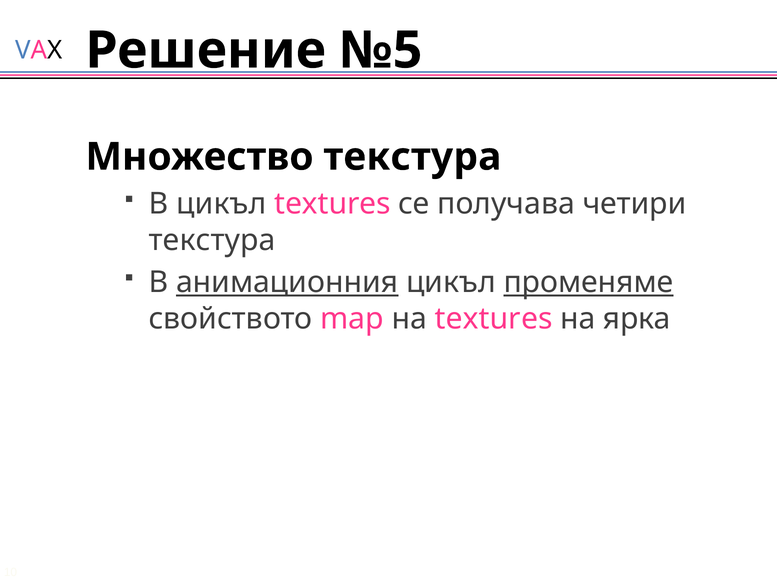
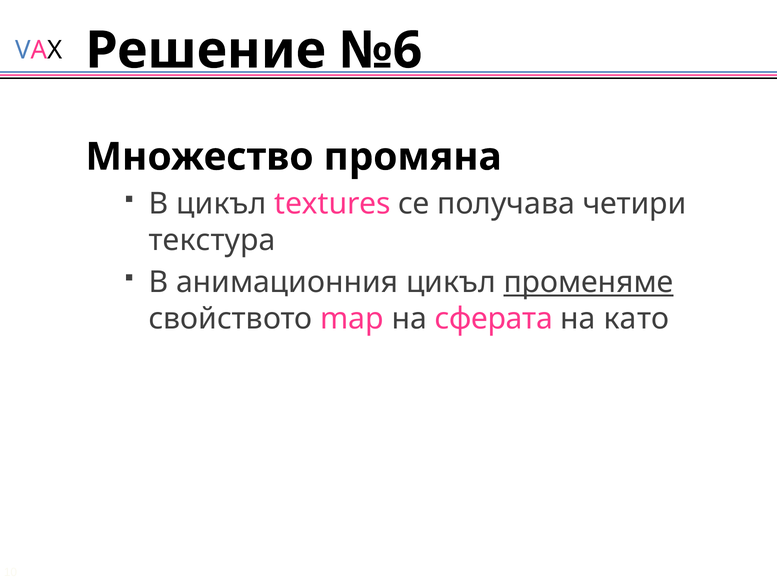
№5: №5 -> №6
Множество текстура: текстура -> промяна
анимационния underline: present -> none
на textures: textures -> сферата
ярка: ярка -> като
